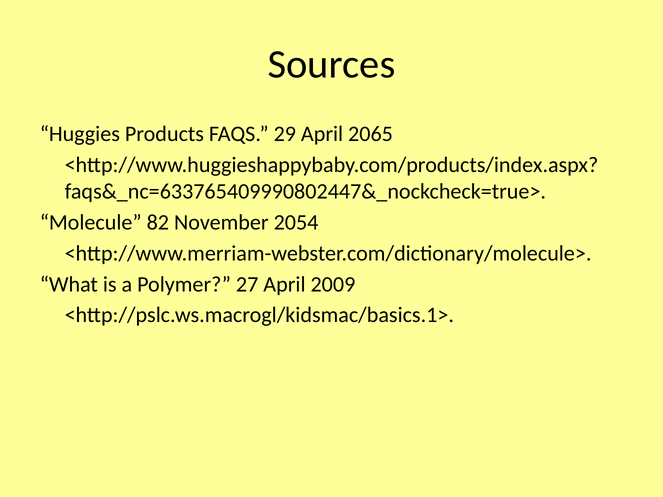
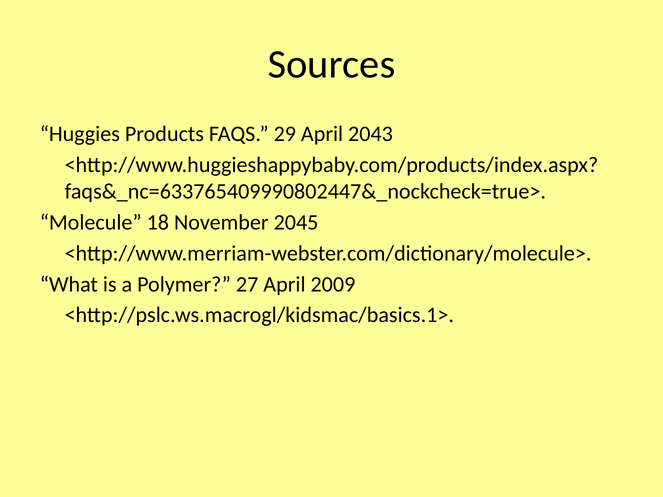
2065: 2065 -> 2043
82: 82 -> 18
2054: 2054 -> 2045
